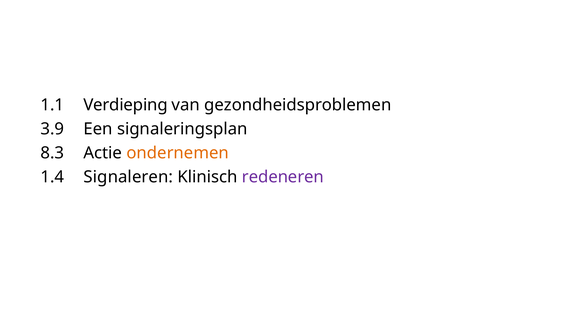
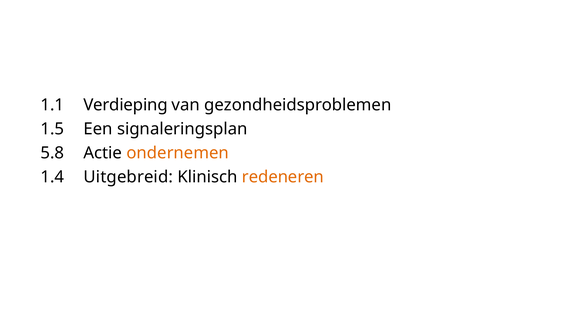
3.9: 3.9 -> 1.5
8.3: 8.3 -> 5.8
Signaleren: Signaleren -> Uitgebreid
redeneren colour: purple -> orange
